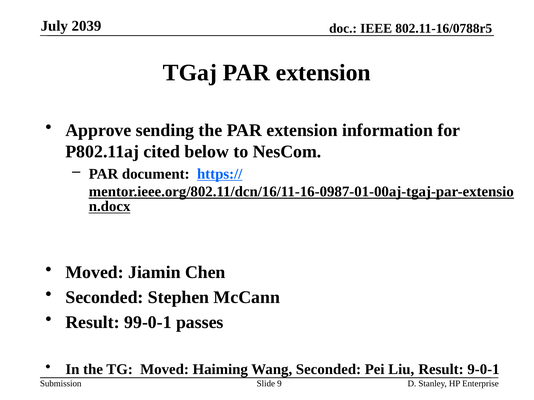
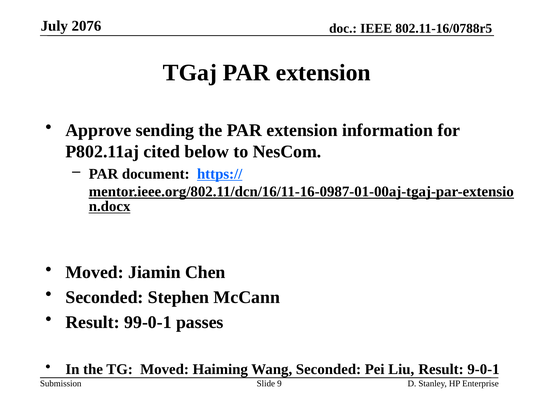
2039: 2039 -> 2076
